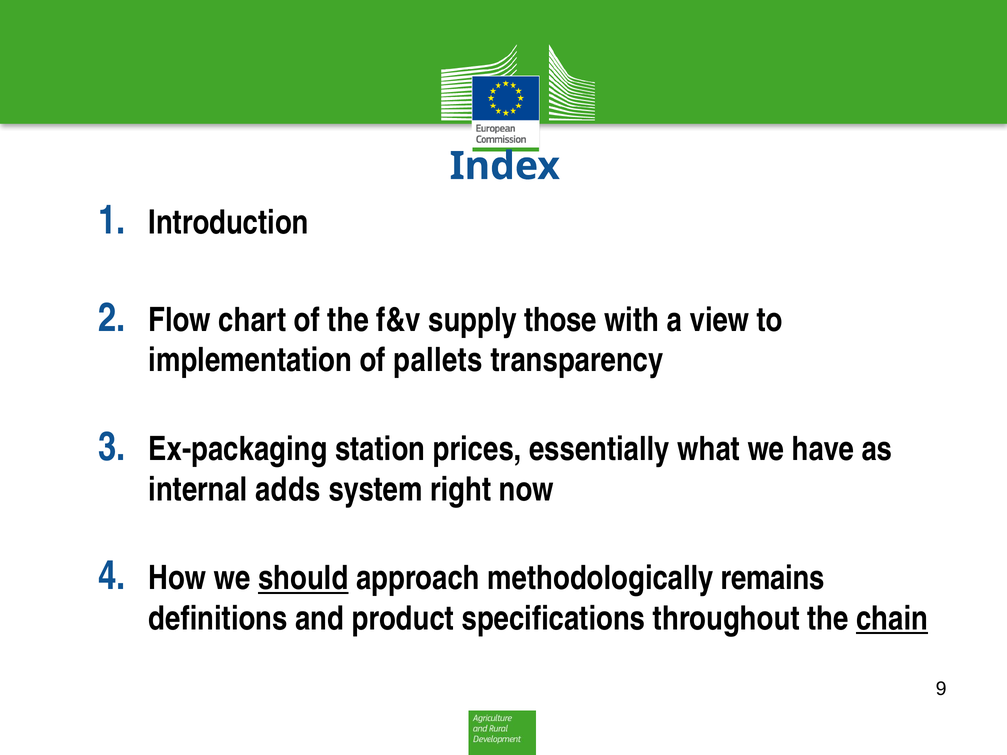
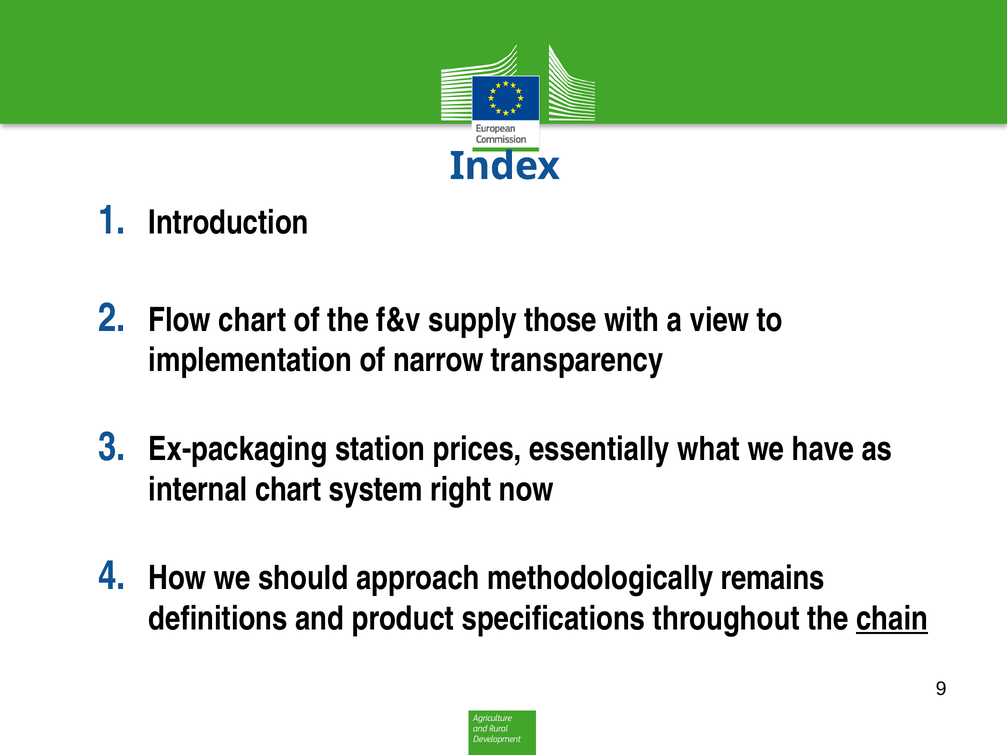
pallets: pallets -> narrow
internal adds: adds -> chart
should underline: present -> none
